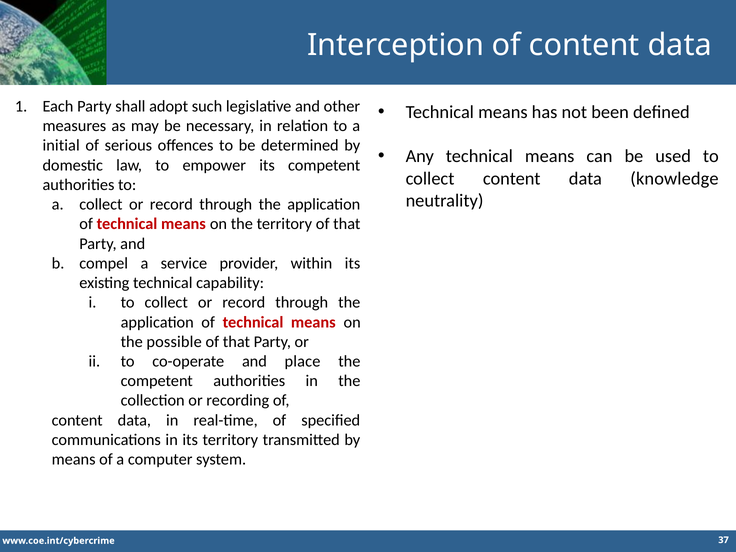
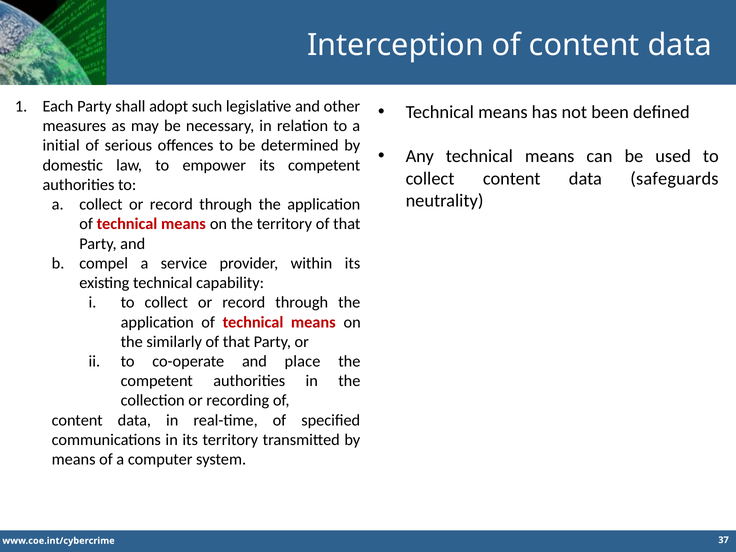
knowledge: knowledge -> safeguards
possible: possible -> similarly
